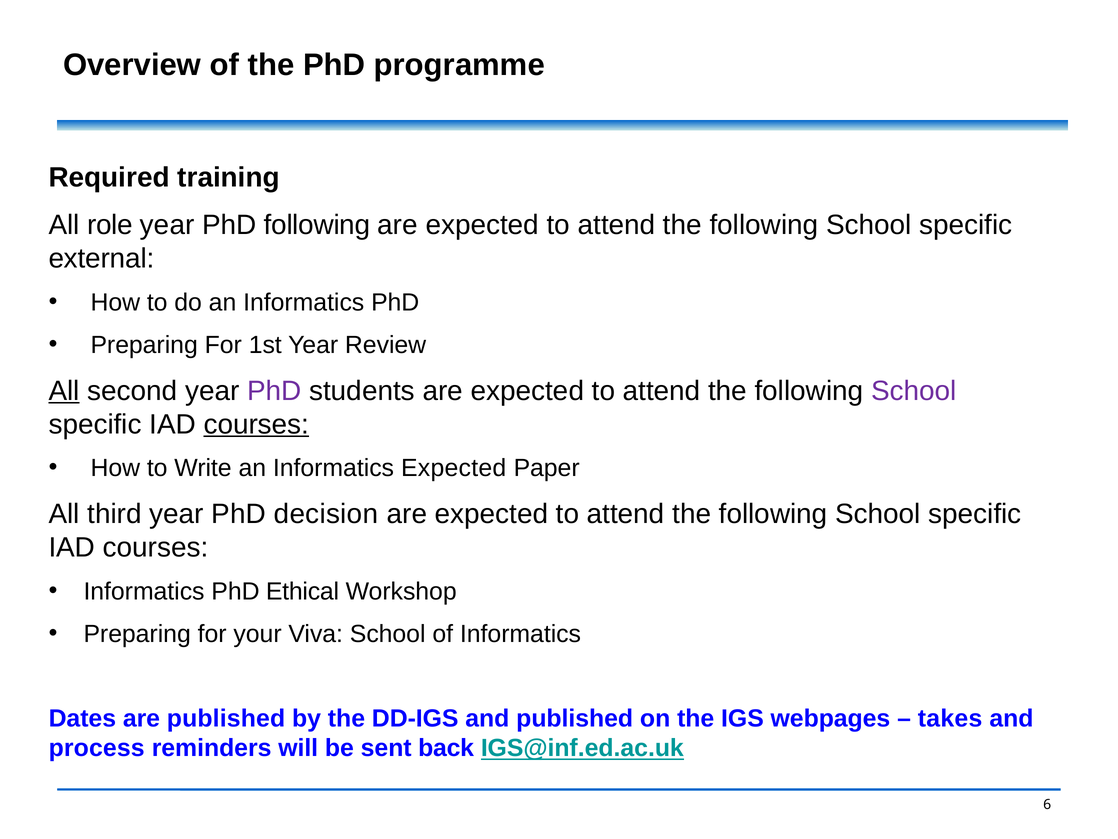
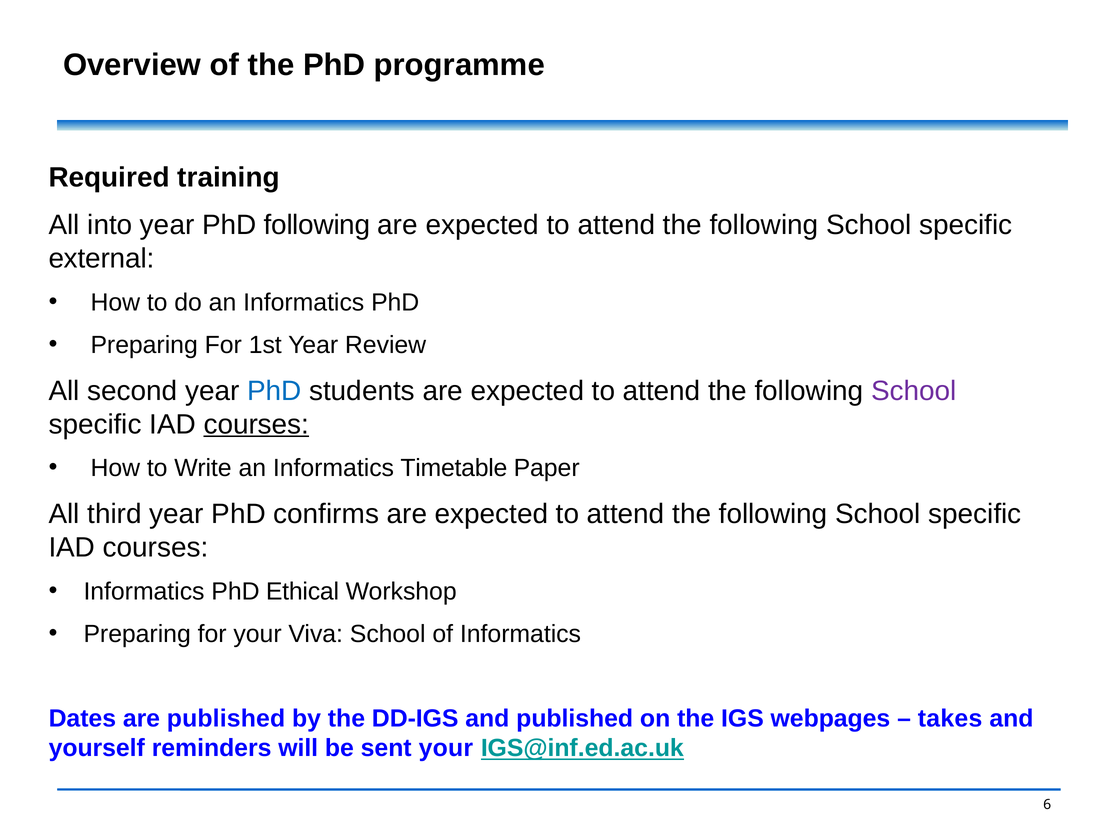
role: role -> into
All at (64, 391) underline: present -> none
PhD at (274, 391) colour: purple -> blue
Informatics Expected: Expected -> Timetable
decision: decision -> confirms
process: process -> yourself
sent back: back -> your
